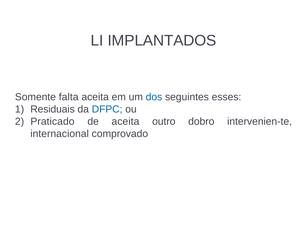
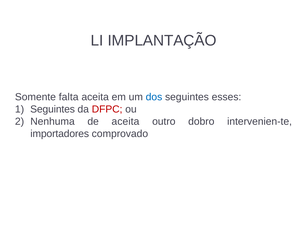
IMPLANTADOS: IMPLANTADOS -> IMPLANTAÇÃO
Residuais at (53, 109): Residuais -> Seguintes
DFPC colour: blue -> red
Praticado: Praticado -> Nenhuma
internacional: internacional -> importadores
